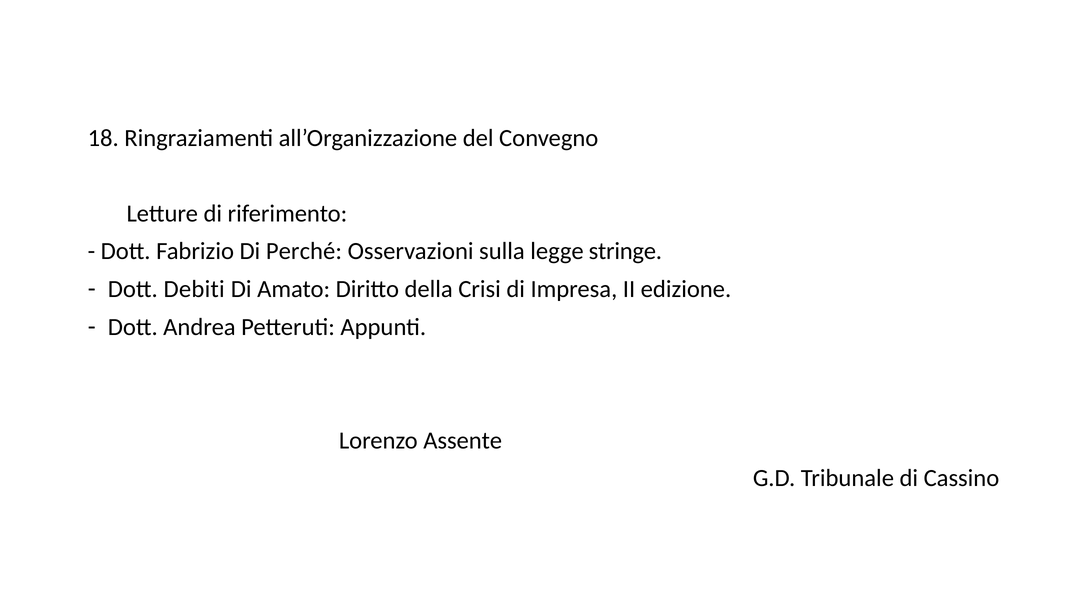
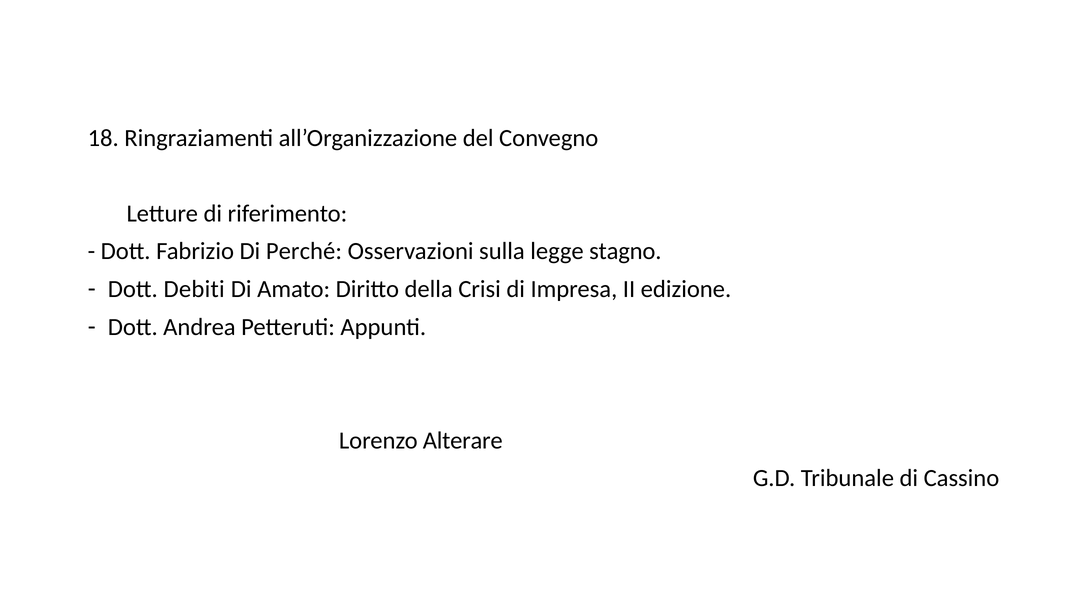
stringe: stringe -> stagno
Assente: Assente -> Alterare
